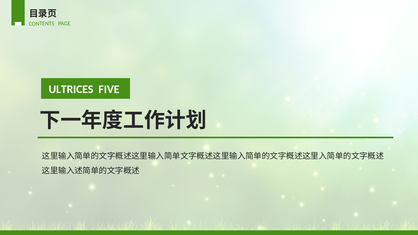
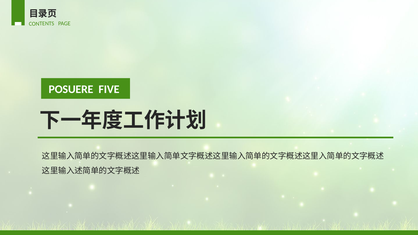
ULTRICES: ULTRICES -> POSUERE
